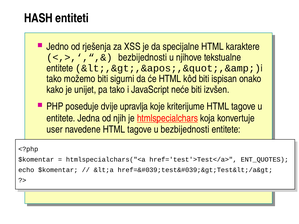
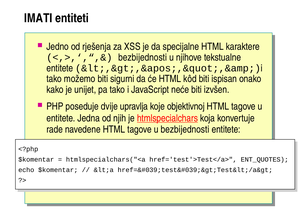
HASH: HASH -> IMATI
kriterijume: kriterijume -> objektivnoj
user: user -> rade
